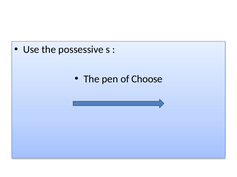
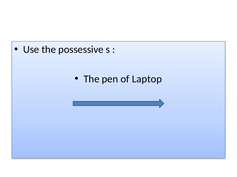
Choose: Choose -> Laptop
